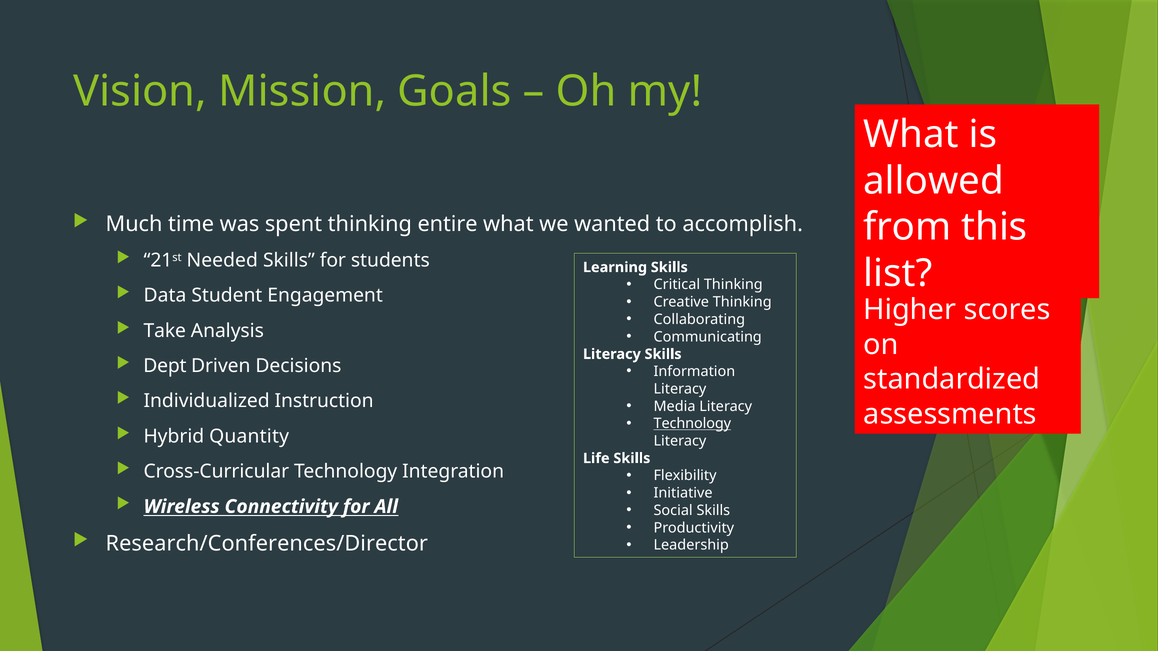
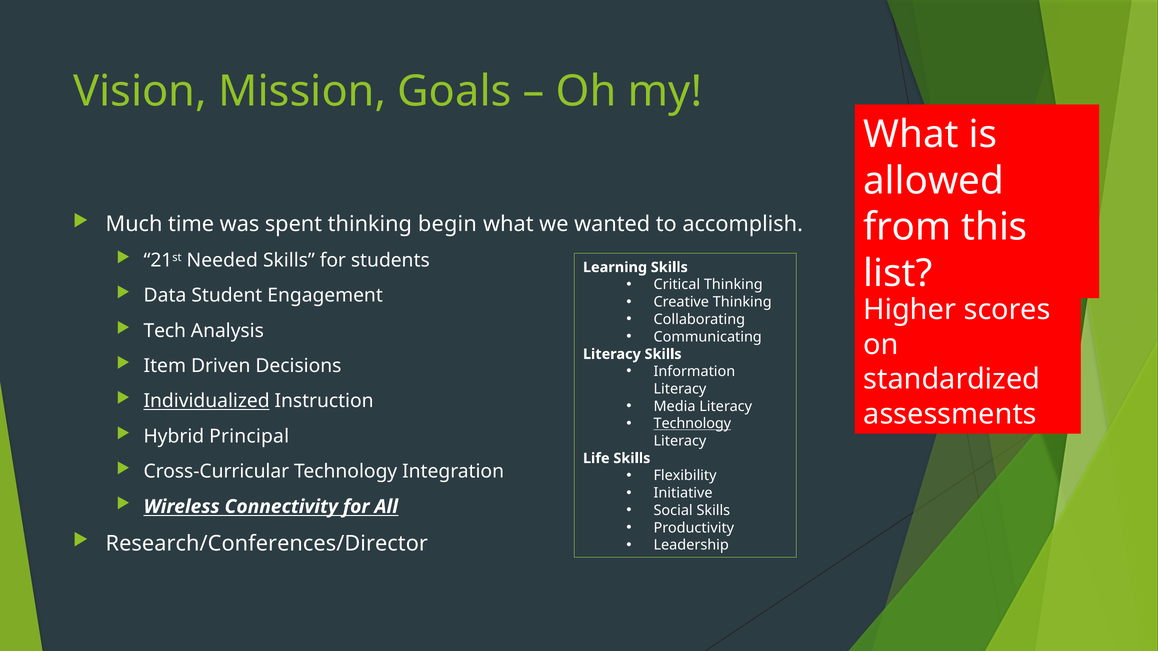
entire: entire -> begin
Take: Take -> Tech
Dept: Dept -> Item
Individualized underline: none -> present
Quantity: Quantity -> Principal
